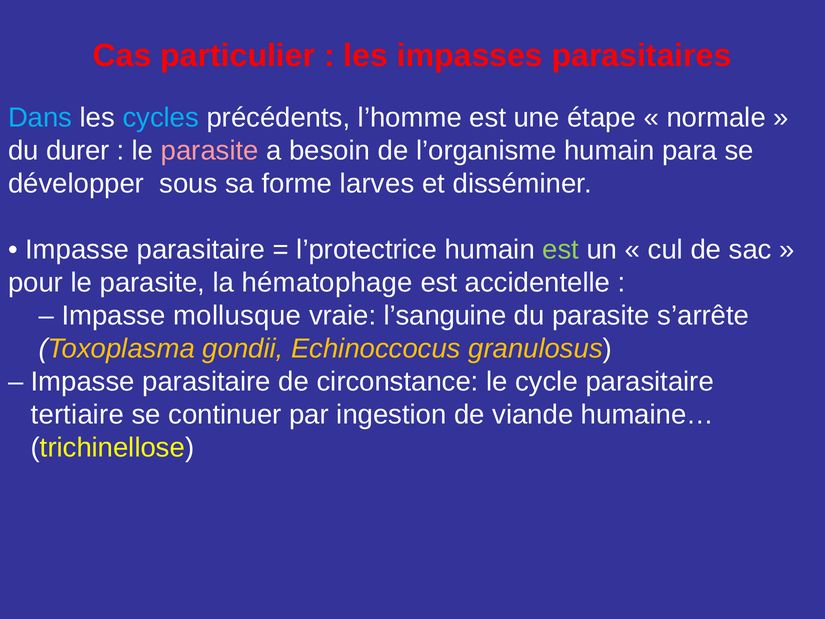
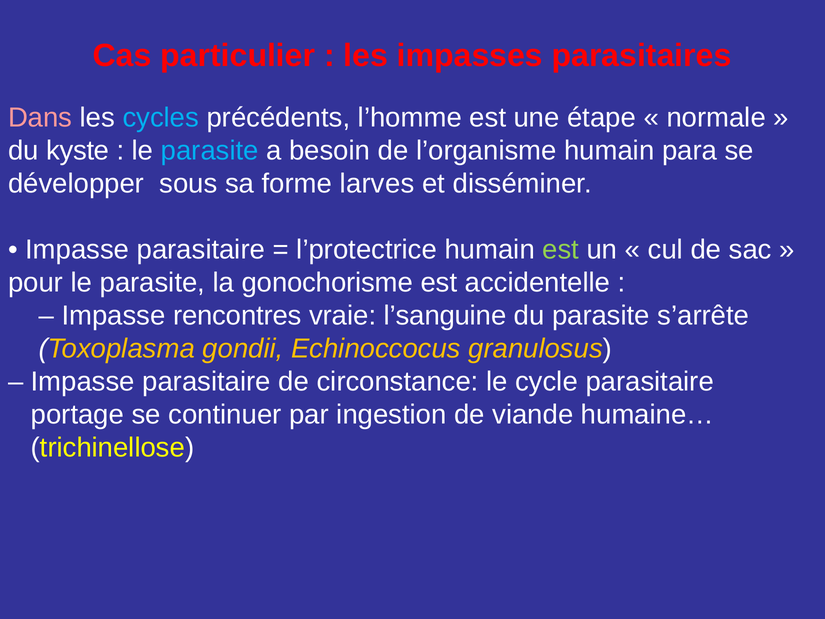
Dans colour: light blue -> pink
durer: durer -> kyste
parasite at (210, 150) colour: pink -> light blue
hématophage: hématophage -> gonochorisme
mollusque: mollusque -> rencontres
tertiaire: tertiaire -> portage
